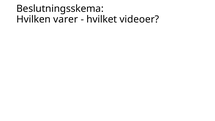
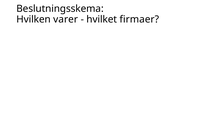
videoer: videoer -> firmaer
